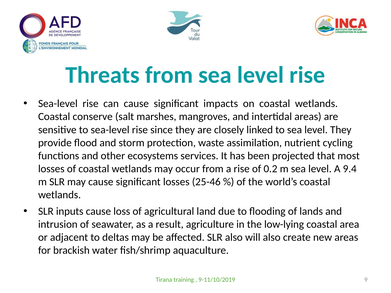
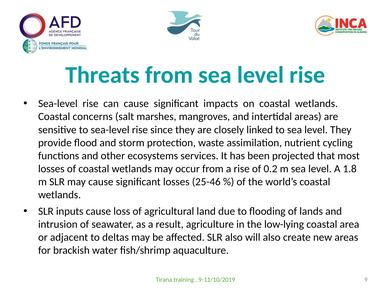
conserve: conserve -> concerns
9.4: 9.4 -> 1.8
